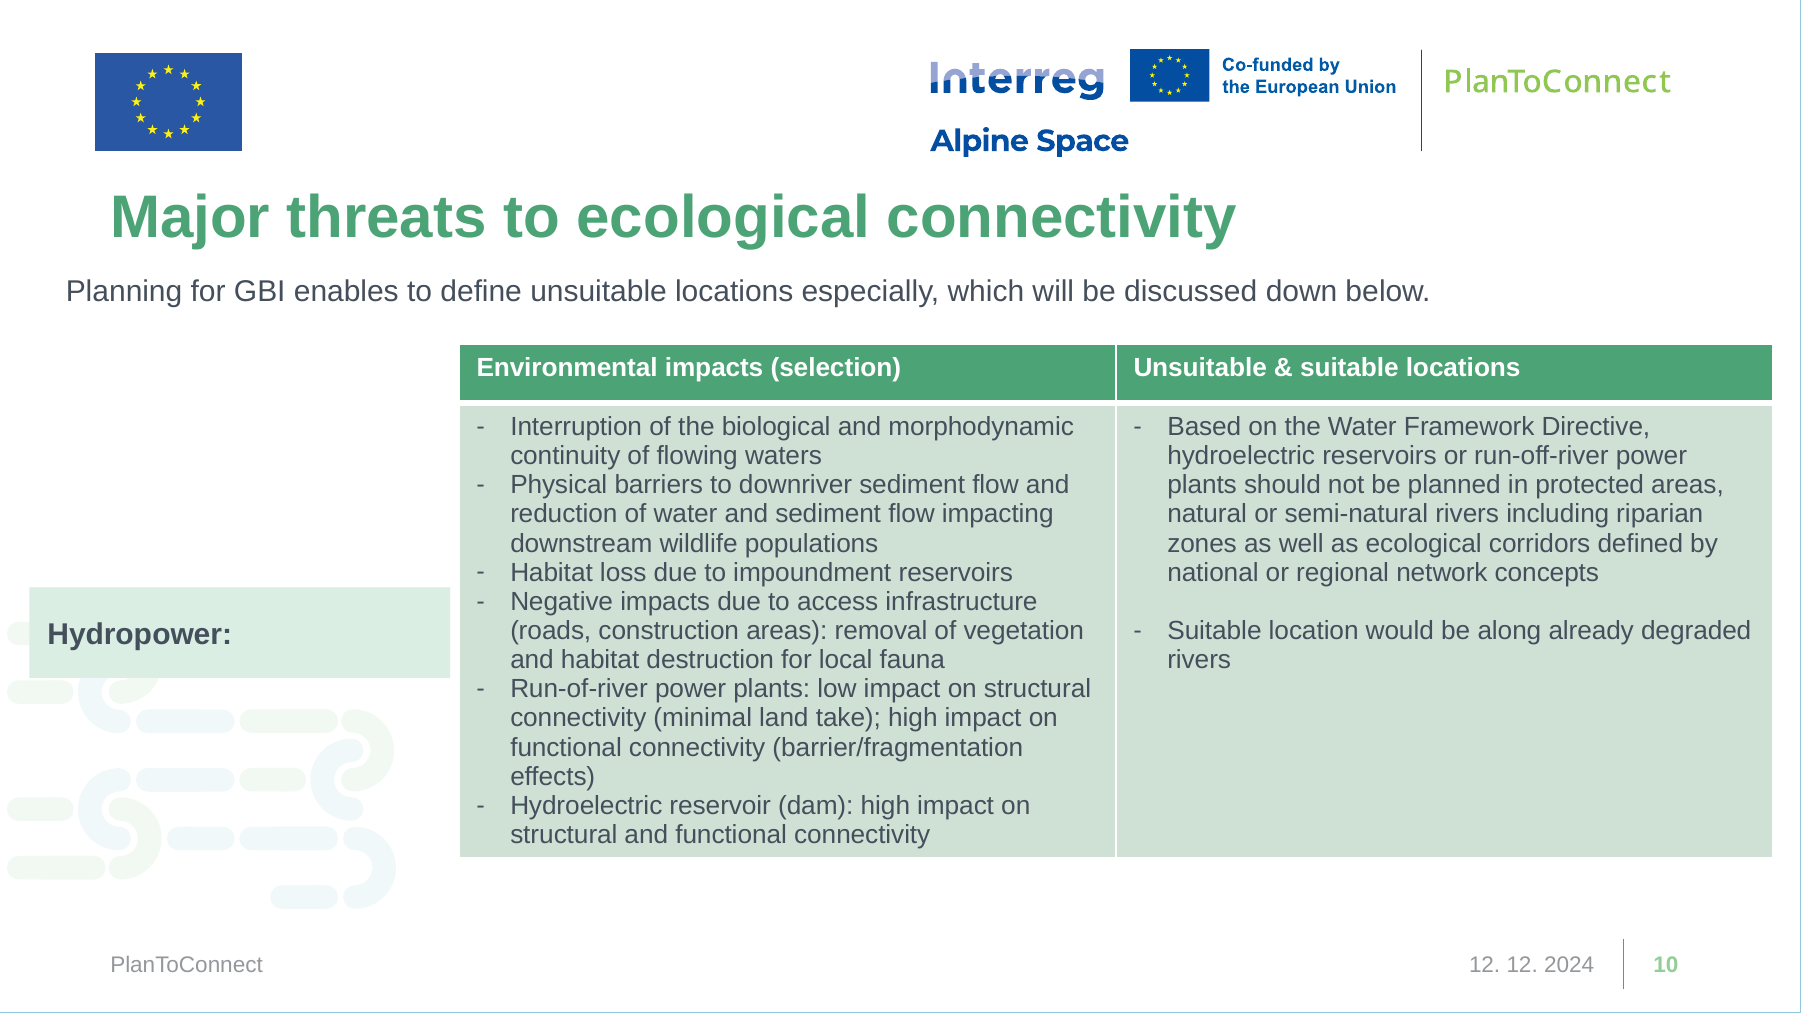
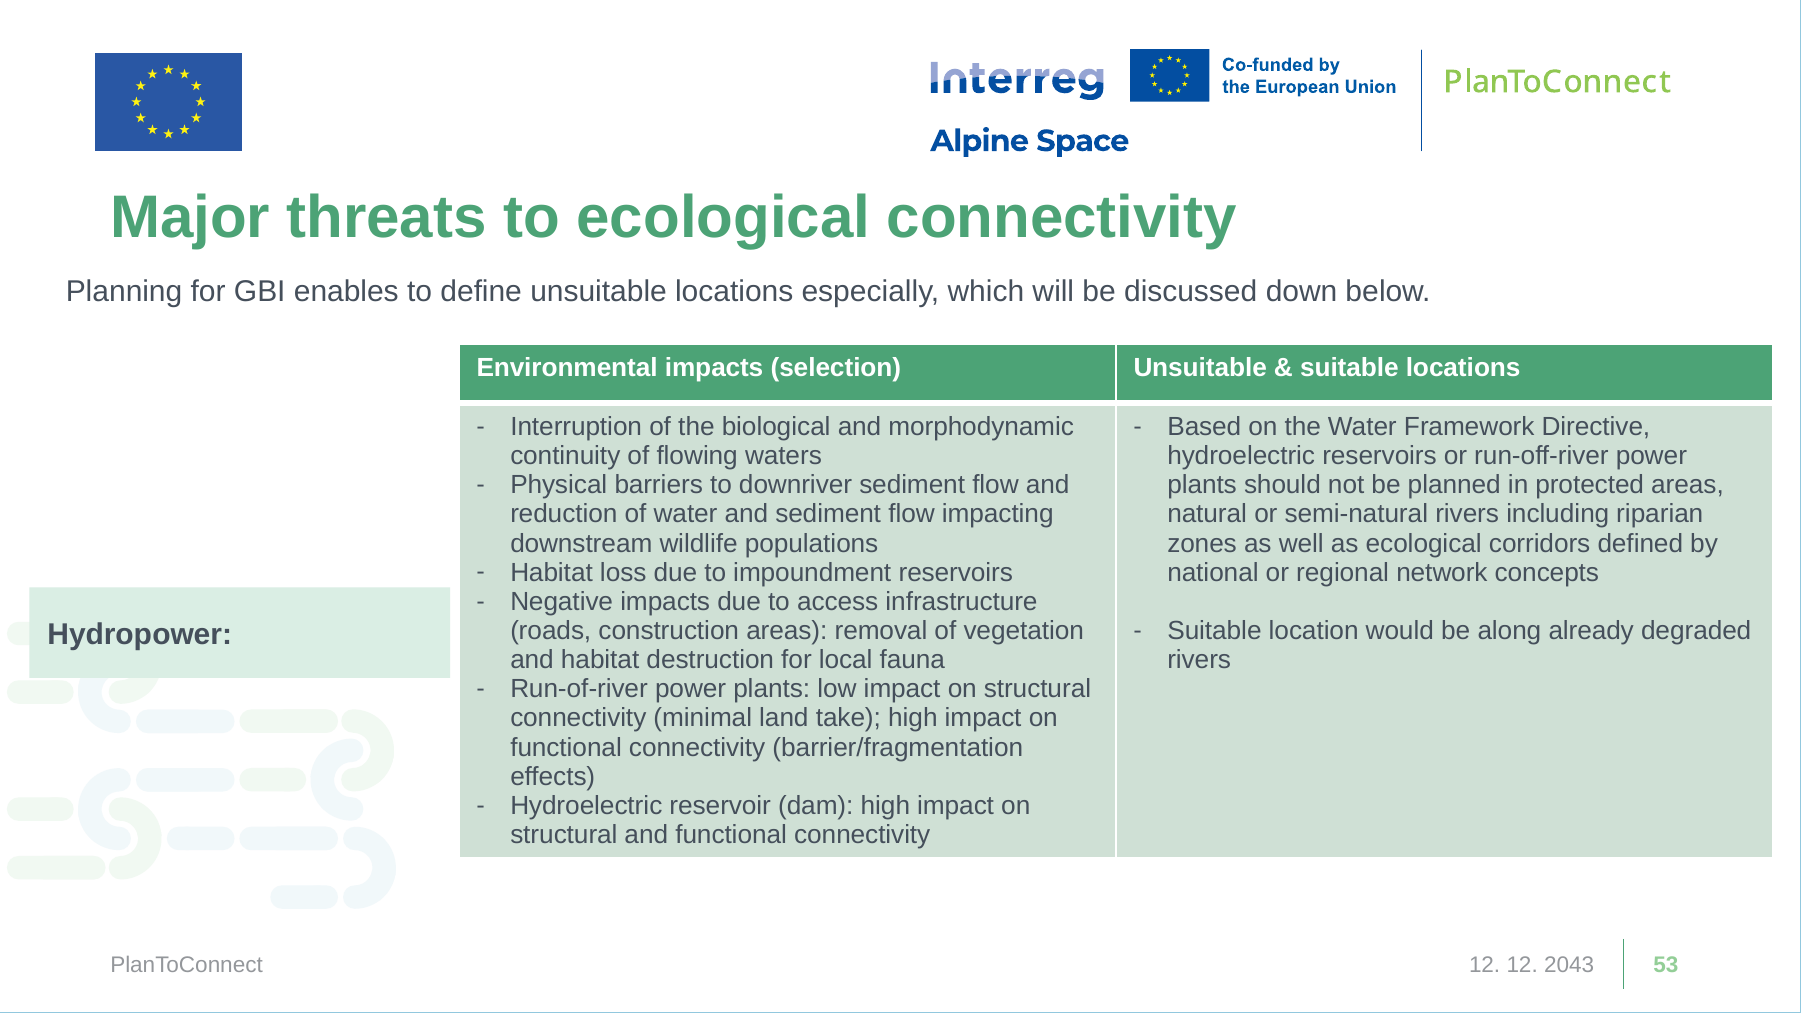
2024: 2024 -> 2043
10: 10 -> 53
